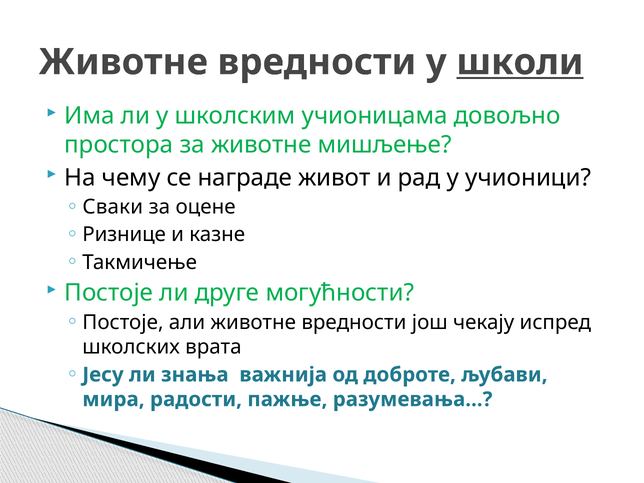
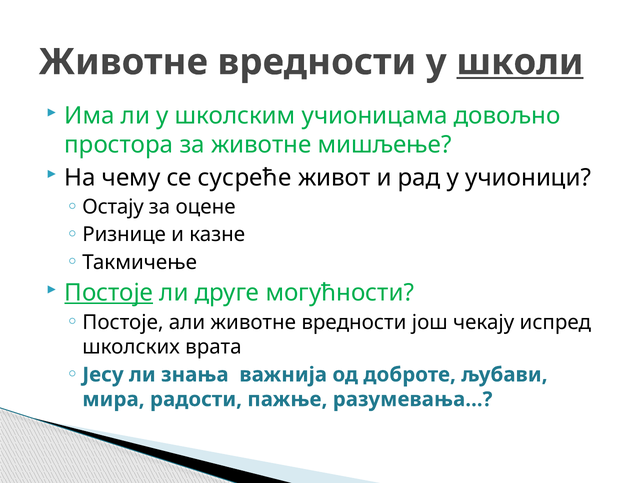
награде: награде -> сусреће
Сваки: Сваки -> Остају
Постоје at (109, 293) underline: none -> present
